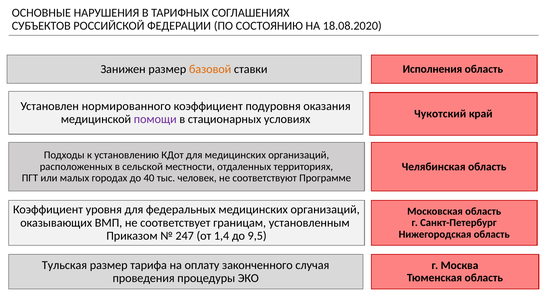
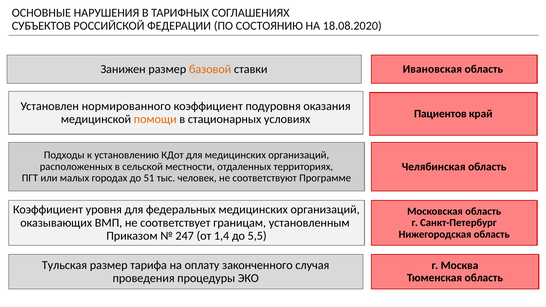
Исполнения: Исполнения -> Ивановская
помощи colour: purple -> orange
Чукотский: Чукотский -> Пациентов
40: 40 -> 51
9,5: 9,5 -> 5,5
